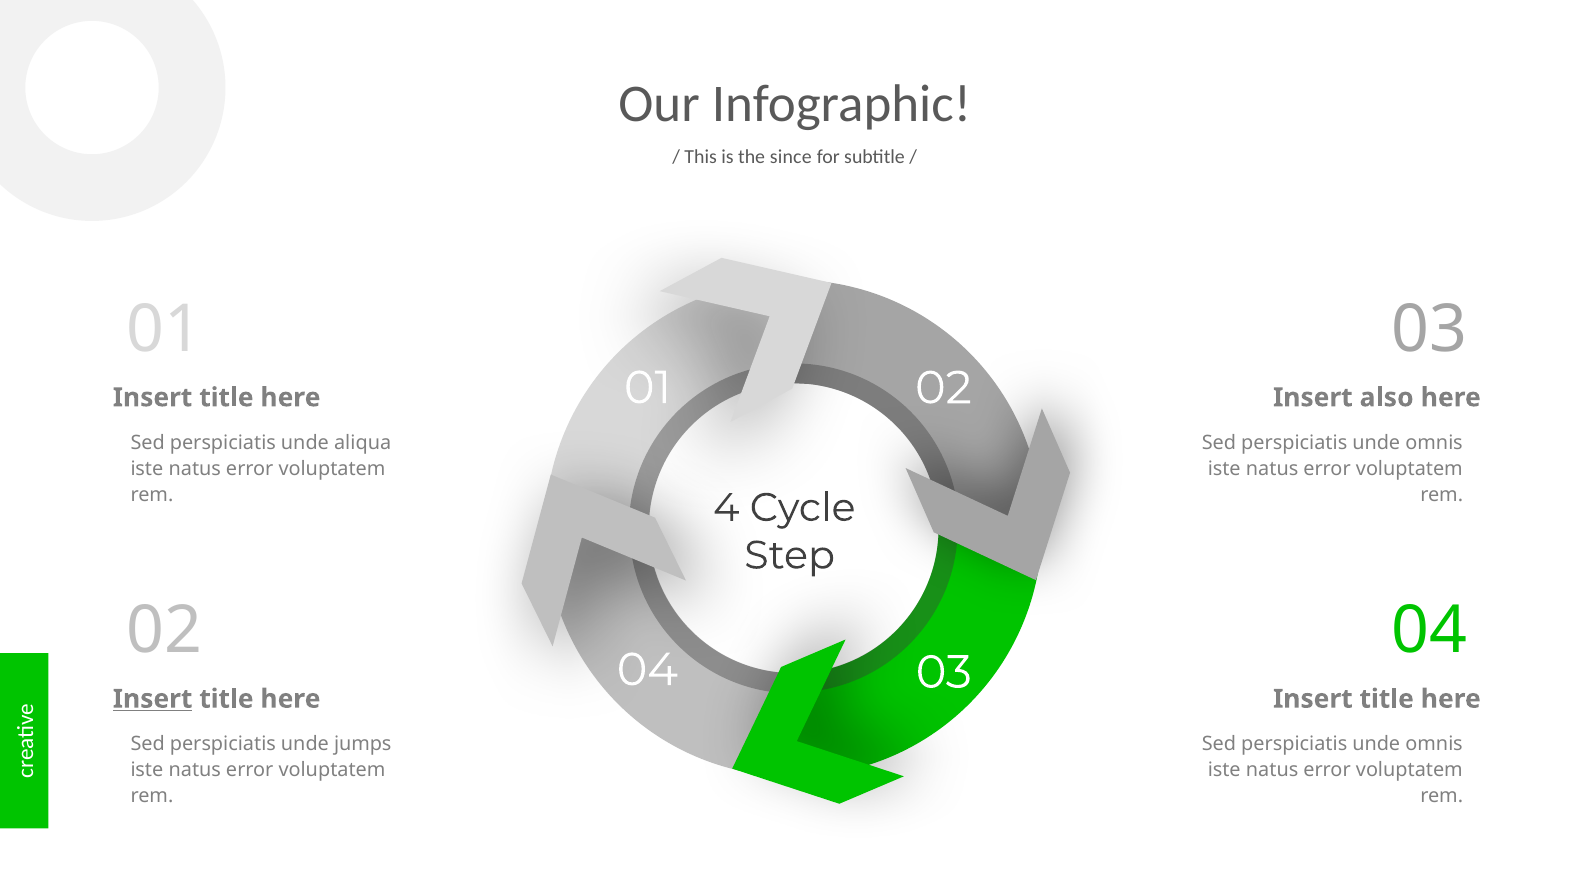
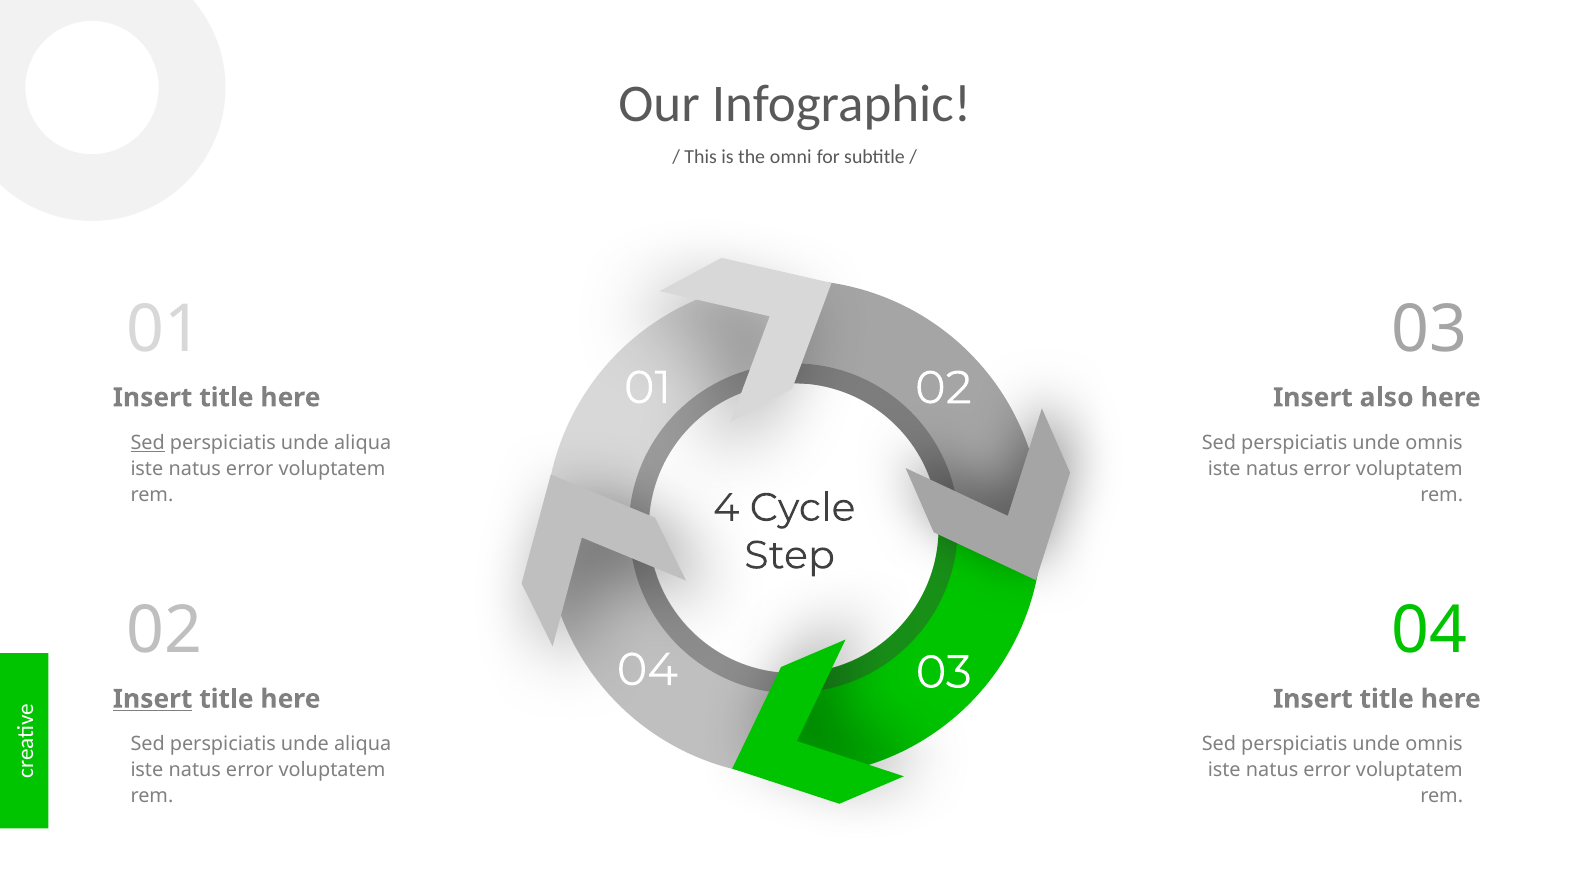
since: since -> omni
Sed at (148, 443) underline: none -> present
jumps at (363, 744): jumps -> aliqua
